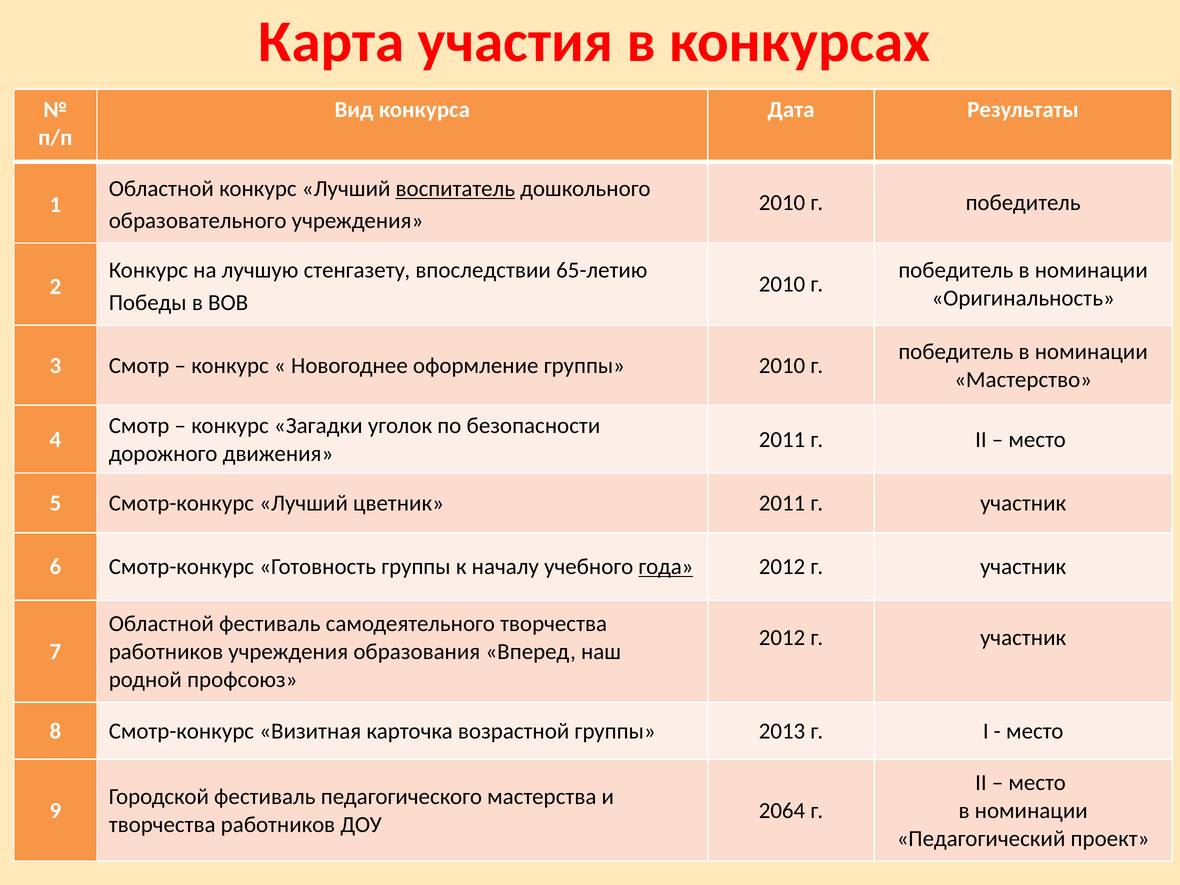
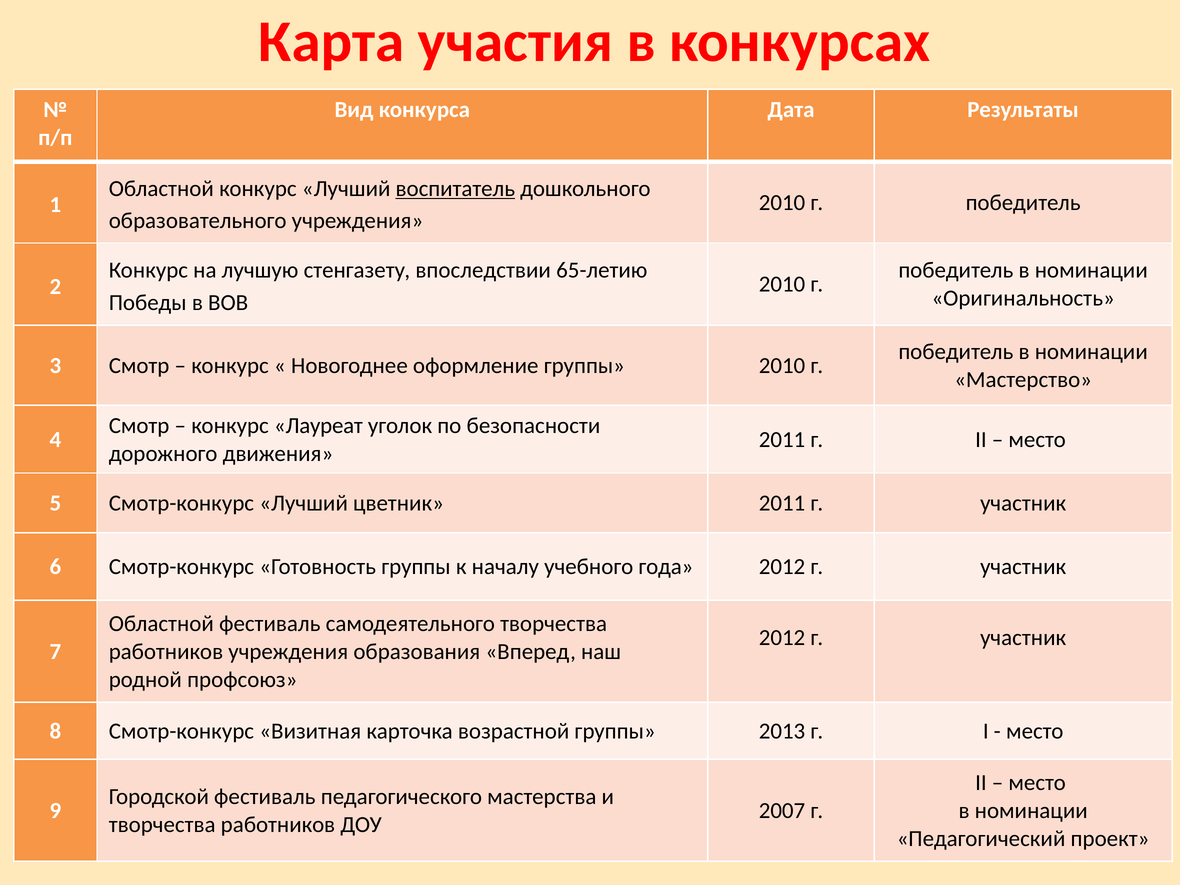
Загадки: Загадки -> Лауреат
года underline: present -> none
2064: 2064 -> 2007
